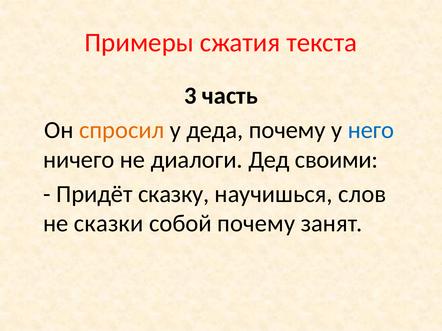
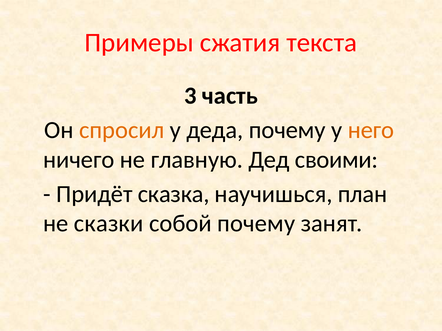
него colour: blue -> orange
диалоги: диалоги -> главную
сказку: сказку -> сказка
слов: слов -> план
